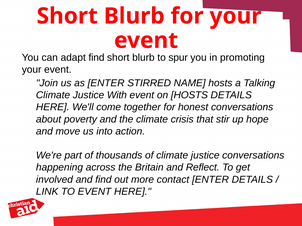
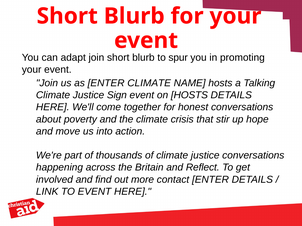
adapt find: find -> join
ENTER STIRRED: STIRRED -> CLIMATE
With: With -> Sign
